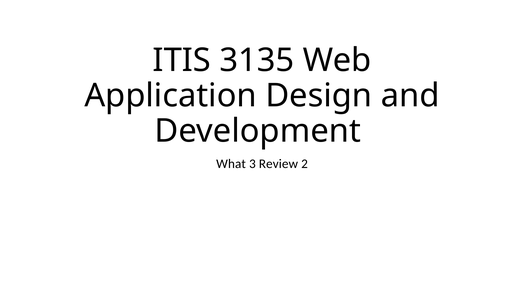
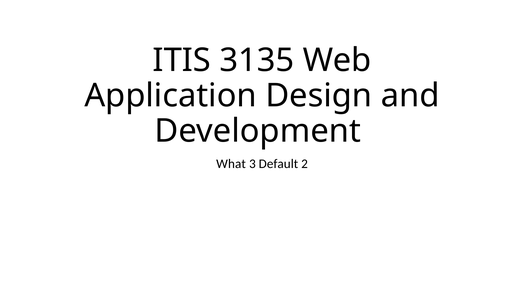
Review: Review -> Default
